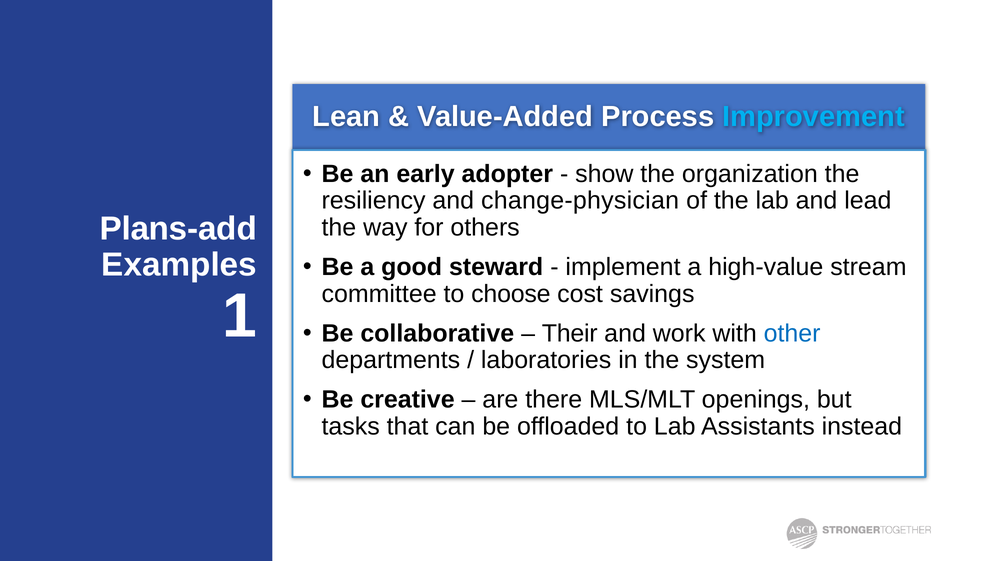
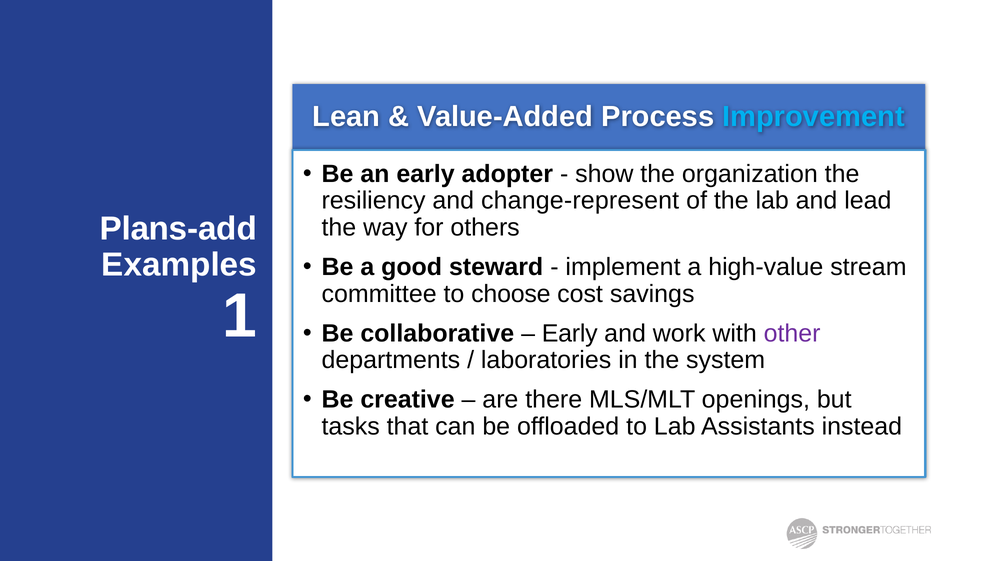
change-physician: change-physician -> change-represent
Their at (570, 334): Their -> Early
other colour: blue -> purple
